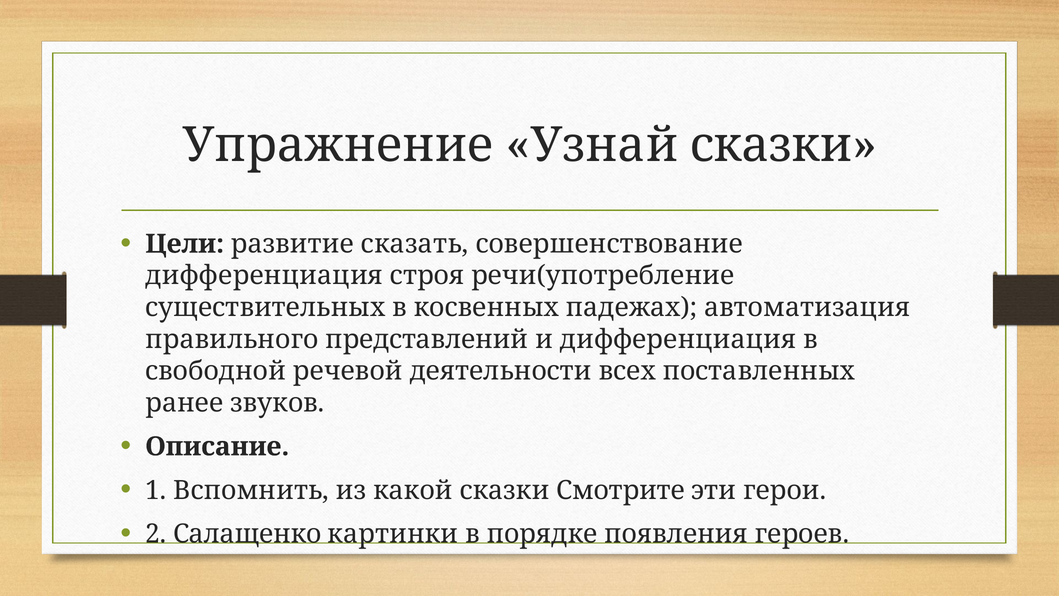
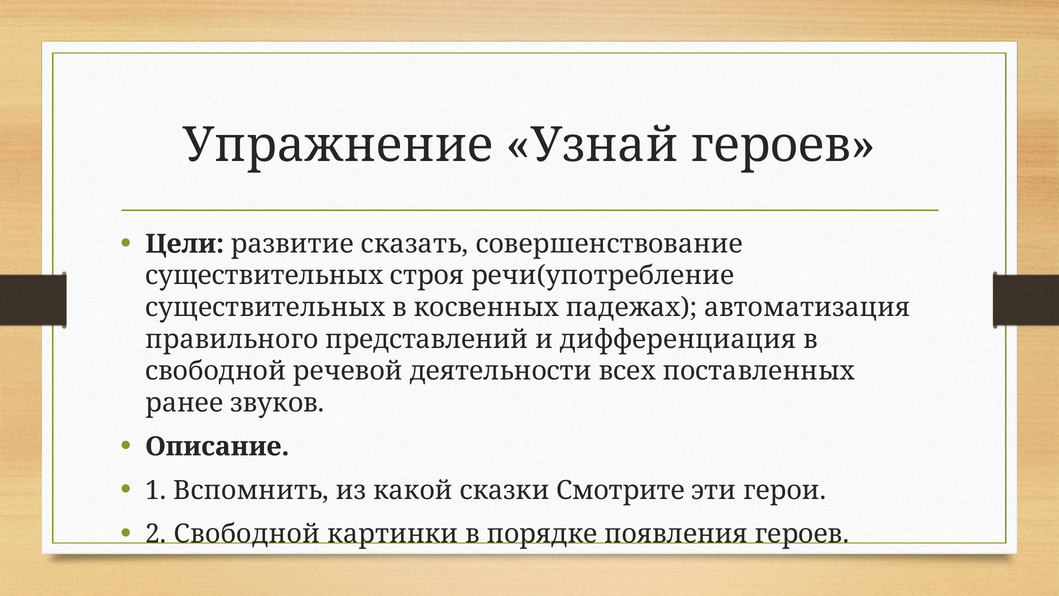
Узнай сказки: сказки -> героев
дифференциация at (264, 276): дифференциация -> существительных
2 Салащенко: Салащенко -> Свободной
